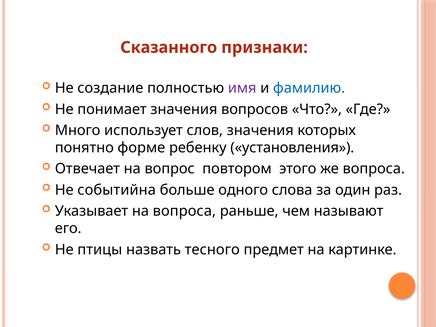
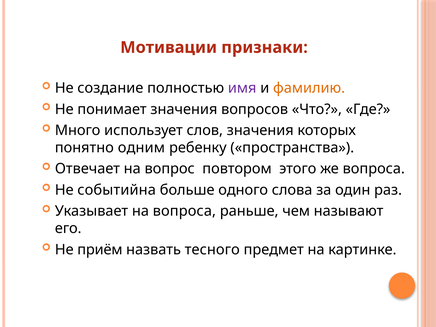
Сказанного: Сказанного -> Мотивации
фамилию colour: blue -> orange
форме: форме -> одним
установления: установления -> пространства
птицы: птицы -> приём
